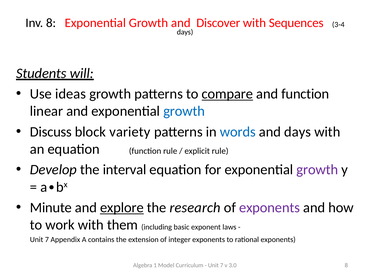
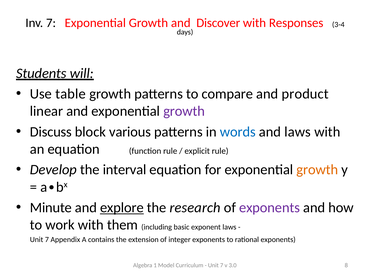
Inv 8: 8 -> 7
Sequences: Sequences -> Responses
ideas: ideas -> table
compare underline: present -> none
and function: function -> product
growth at (184, 111) colour: blue -> purple
variety: variety -> various
and days: days -> laws
growth at (317, 169) colour: purple -> orange
